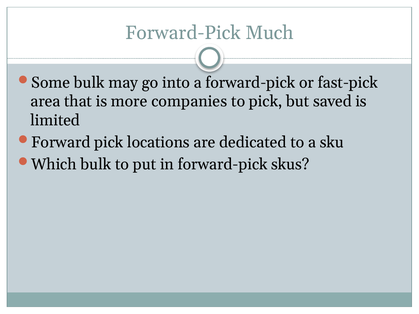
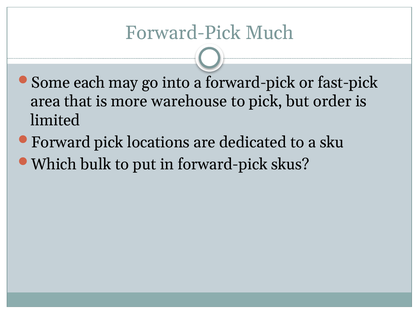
Some bulk: bulk -> each
companies: companies -> warehouse
saved: saved -> order
